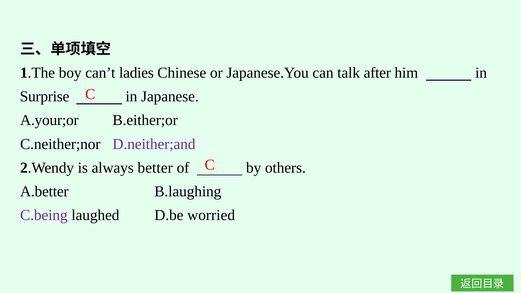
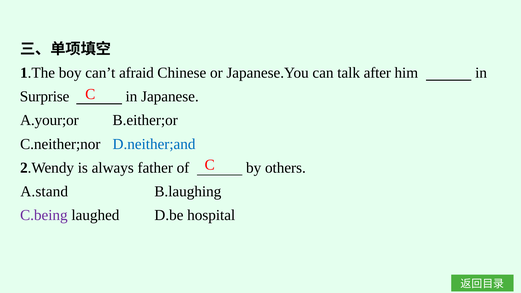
ladies: ladies -> afraid
D.neither;and colour: purple -> blue
better: better -> father
A.better: A.better -> A.stand
worried: worried -> hospital
